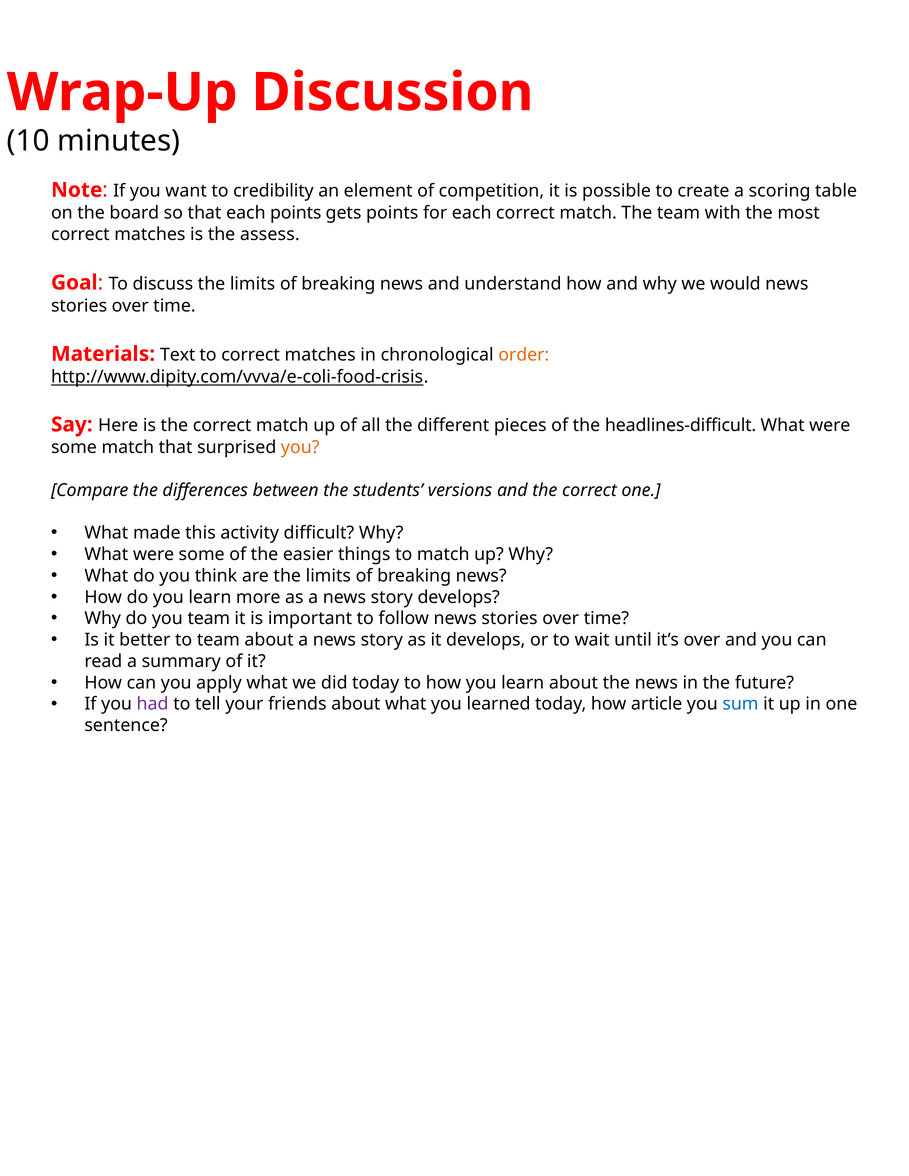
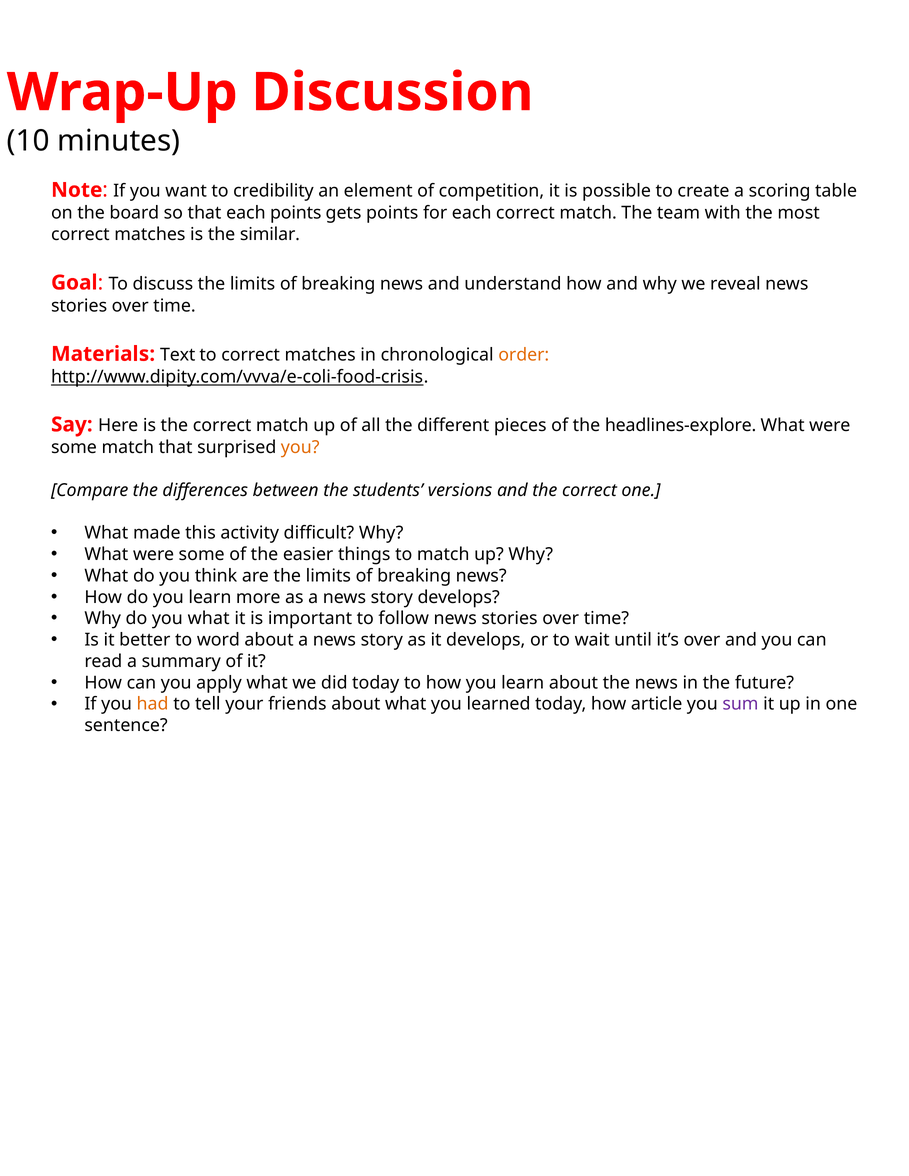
assess: assess -> similar
would: would -> reveal
headlines-difficult: headlines-difficult -> headlines-explore
you team: team -> what
to team: team -> word
had colour: purple -> orange
sum colour: blue -> purple
